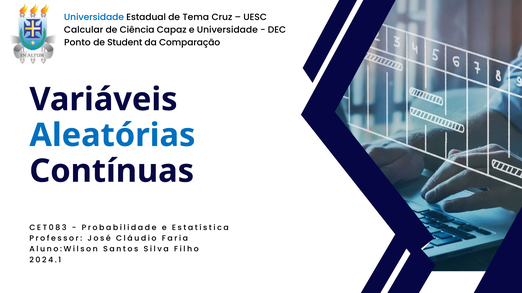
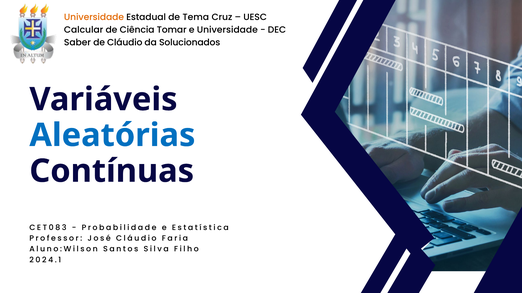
Universidade at (94, 17) colour: blue -> orange
Capaz: Capaz -> Tomar
Ponto: Ponto -> Saber
de Student: Student -> Cláudio
Comparação: Comparação -> Solucionados
